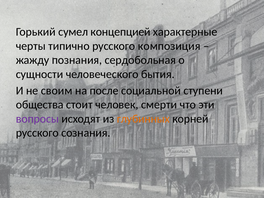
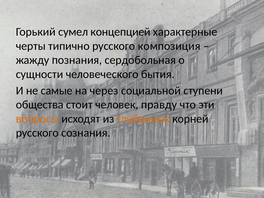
своим: своим -> самые
после: после -> через
смерти: смерти -> правду
вопросы colour: purple -> orange
